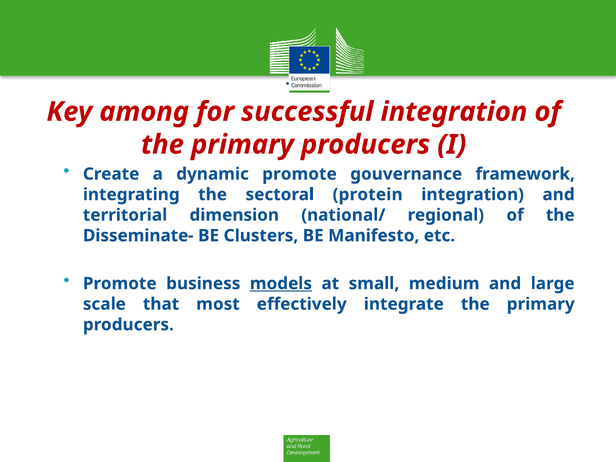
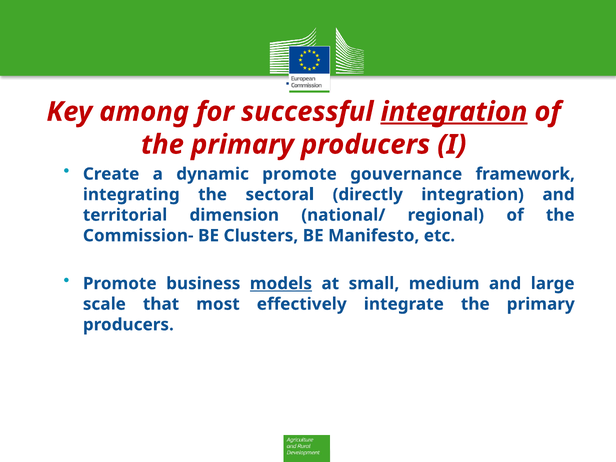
integration at (454, 112) underline: none -> present
protein: protein -> directly
Disseminate-: Disseminate- -> Commission-
